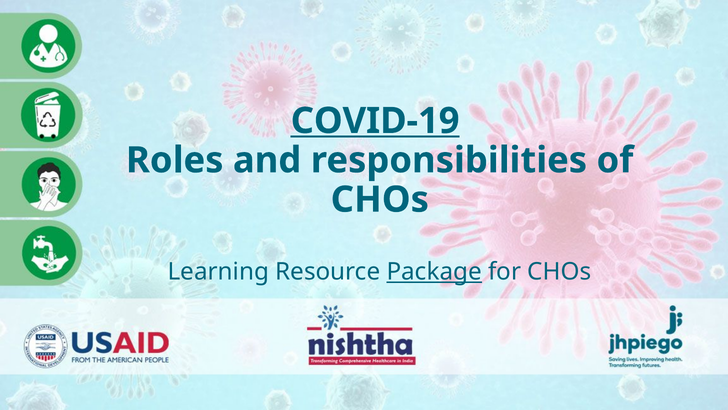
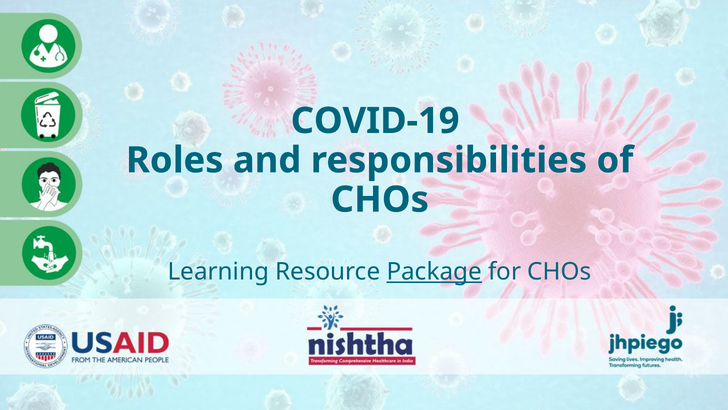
COVID-19 underline: present -> none
